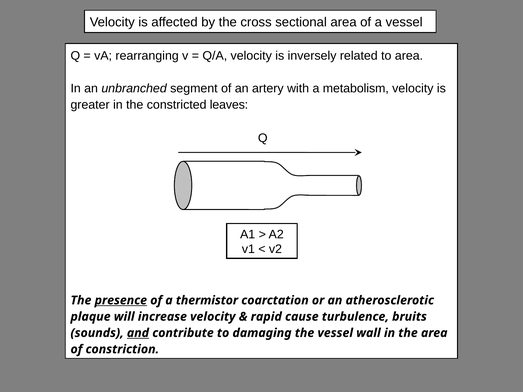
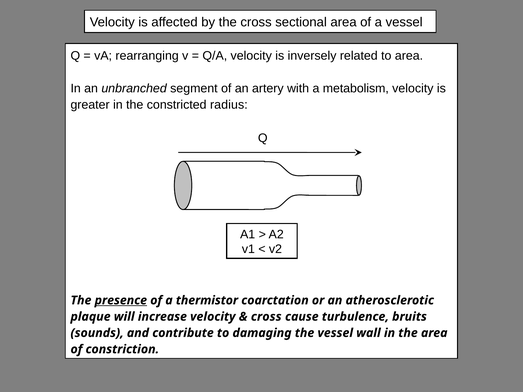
leaves: leaves -> radius
rapid at (266, 317): rapid -> cross
and underline: present -> none
